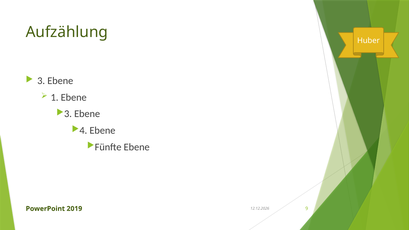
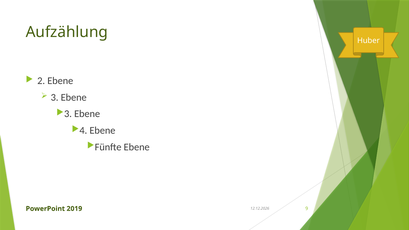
3: 3 -> 2
1: 1 -> 3
